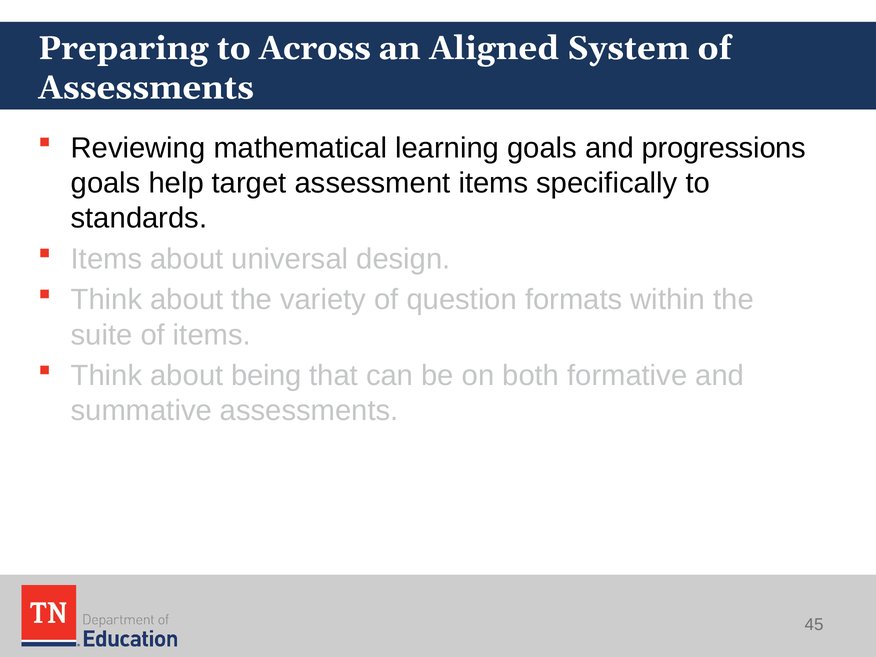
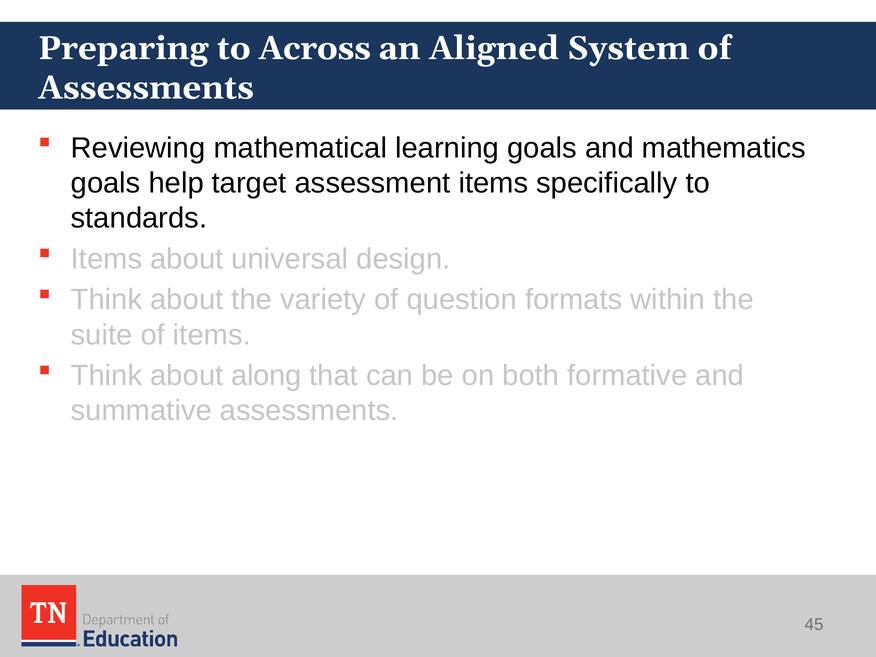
progressions: progressions -> mathematics
being: being -> along
